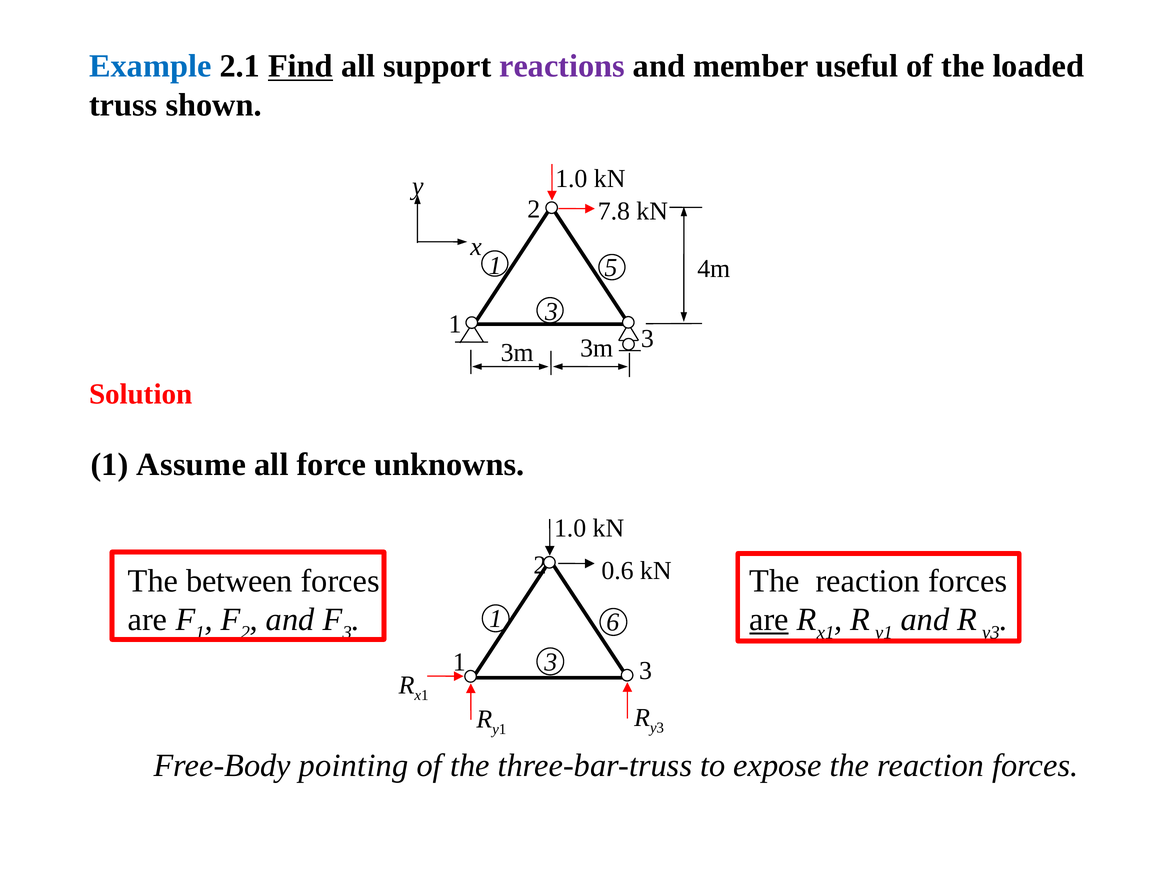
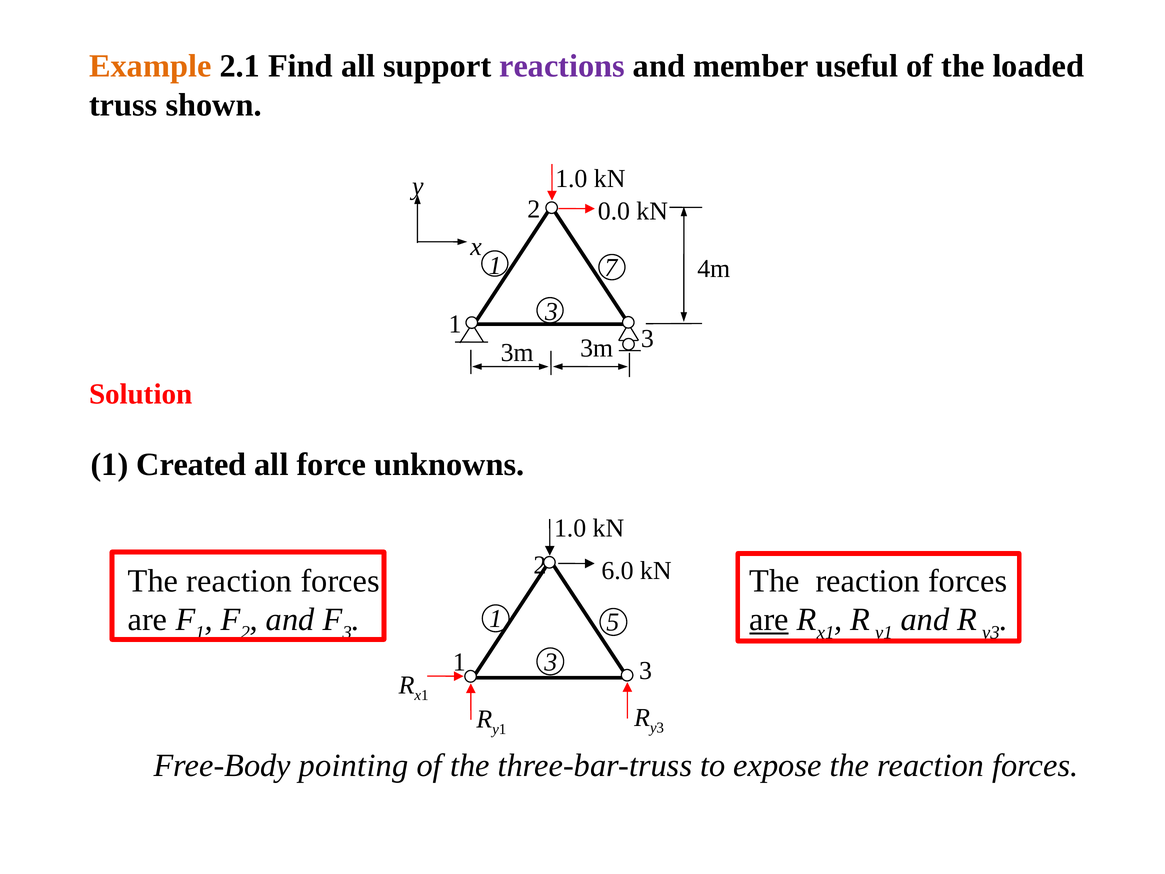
Example colour: blue -> orange
Find underline: present -> none
7.8: 7.8 -> 0.0
5: 5 -> 7
Assume: Assume -> Created
0.6: 0.6 -> 6.0
between at (239, 581): between -> reaction
6: 6 -> 5
